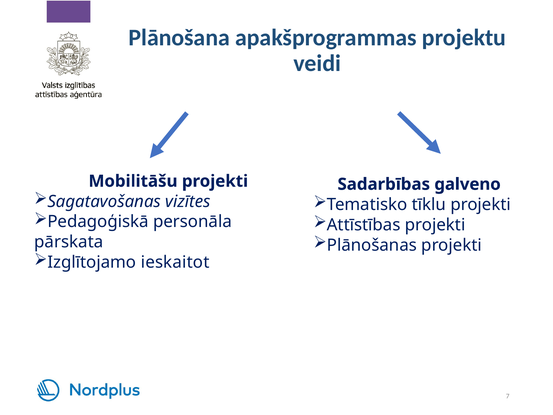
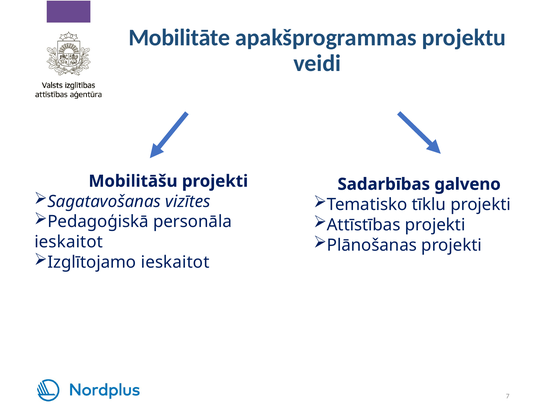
Plānošana: Plānošana -> Mobilitāte
pārskata at (69, 242): pārskata -> ieskaitot
